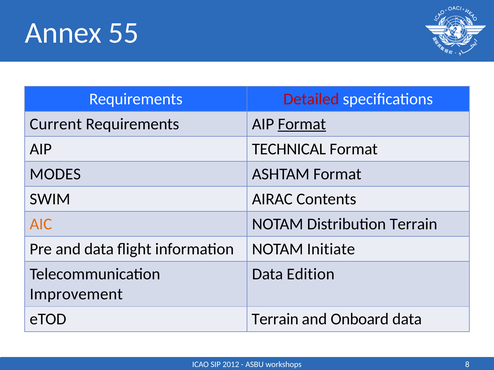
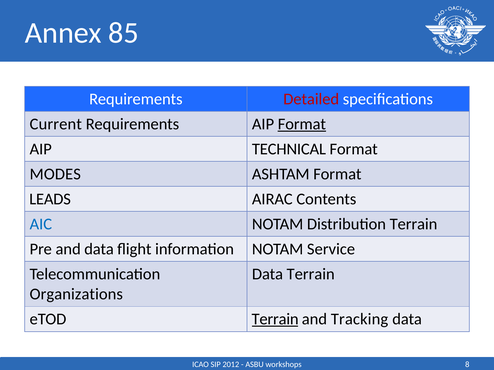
55: 55 -> 85
SWIM: SWIM -> LEADS
AIC colour: orange -> blue
Initiate: Initiate -> Service
Data Edition: Edition -> Terrain
Improvement: Improvement -> Organizations
Terrain at (275, 320) underline: none -> present
Onboard: Onboard -> Tracking
